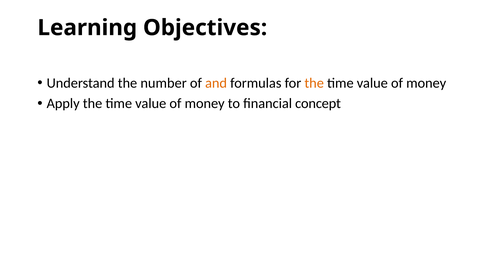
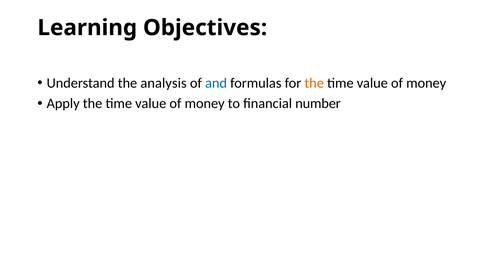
number: number -> analysis
and colour: orange -> blue
concept: concept -> number
